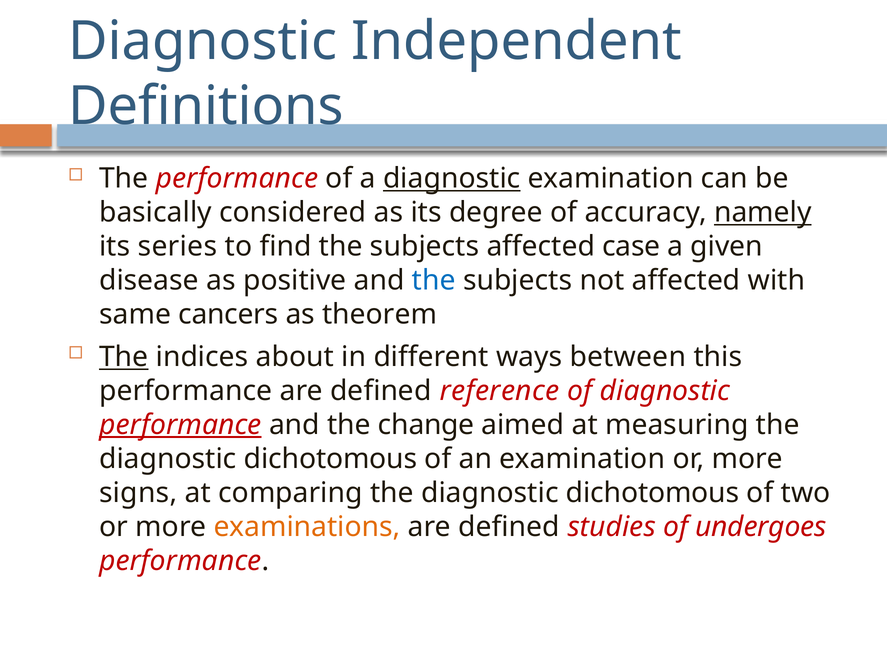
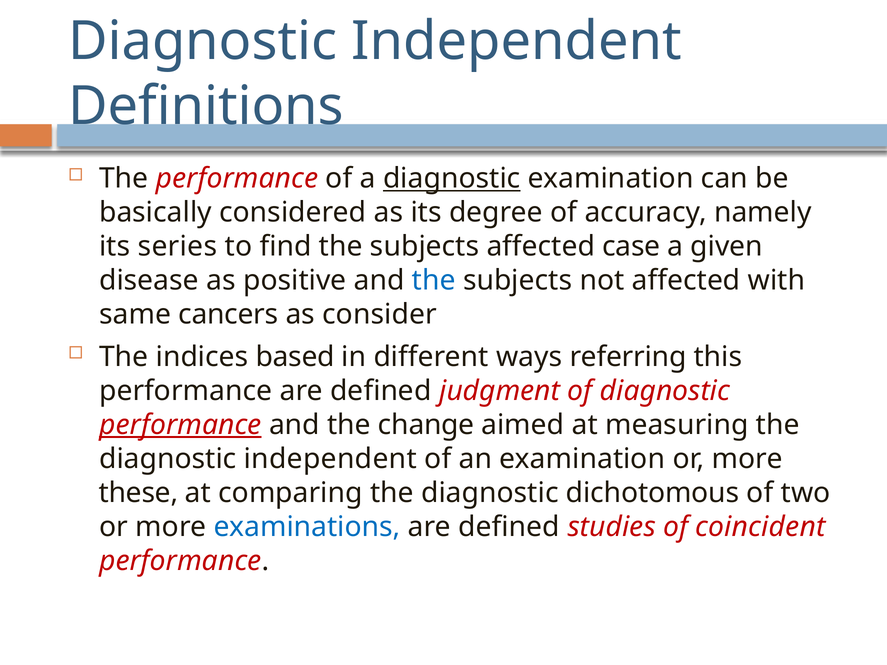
namely underline: present -> none
theorem: theorem -> consider
The at (124, 357) underline: present -> none
about: about -> based
between: between -> referring
reference: reference -> judgment
dichotomous at (331, 459): dichotomous -> independent
signs: signs -> these
examinations colour: orange -> blue
undergoes: undergoes -> coincident
